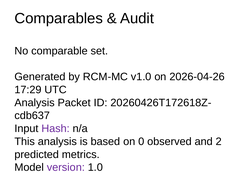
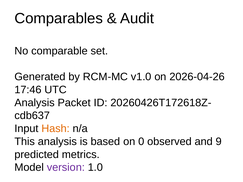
17:29: 17:29 -> 17:46
Hash colour: purple -> orange
2: 2 -> 9
